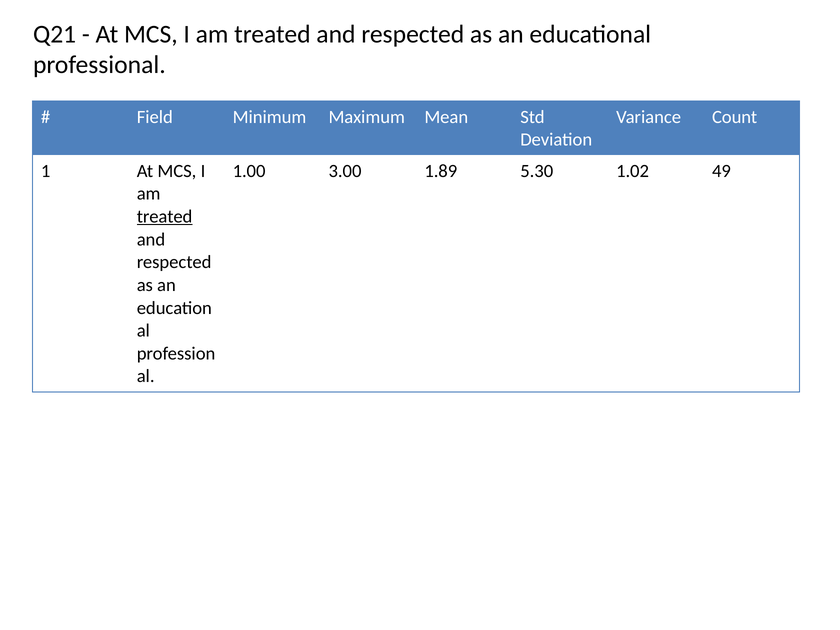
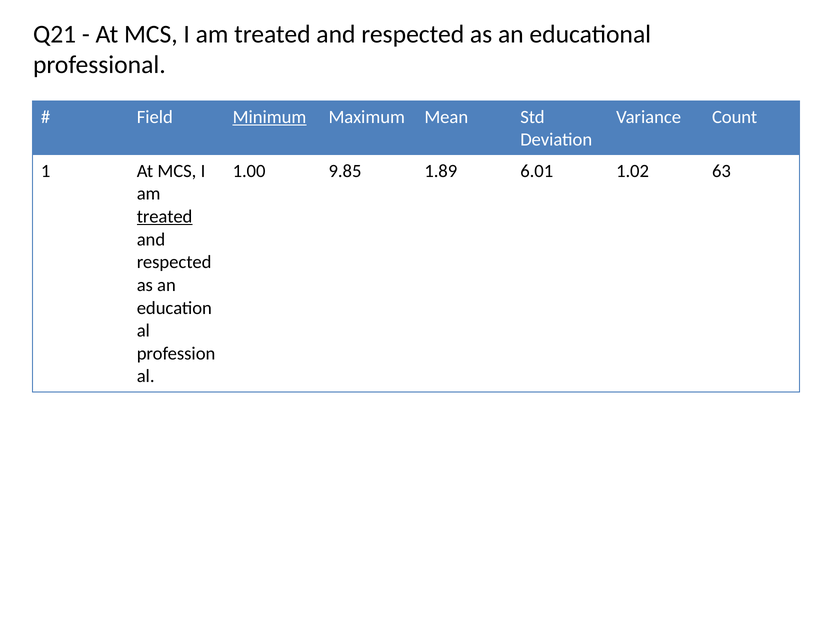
Minimum underline: none -> present
3.00: 3.00 -> 9.85
5.30: 5.30 -> 6.01
49: 49 -> 63
